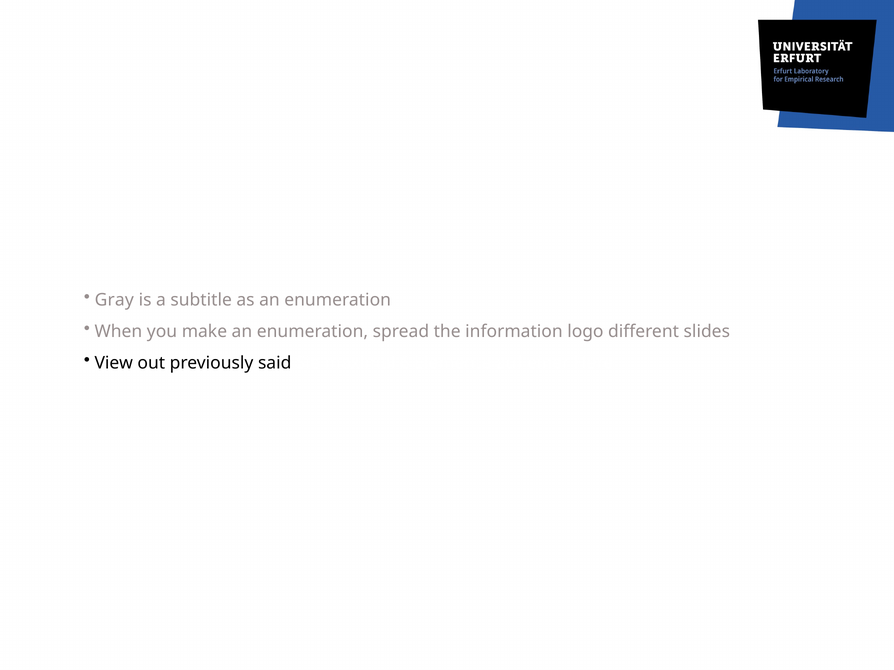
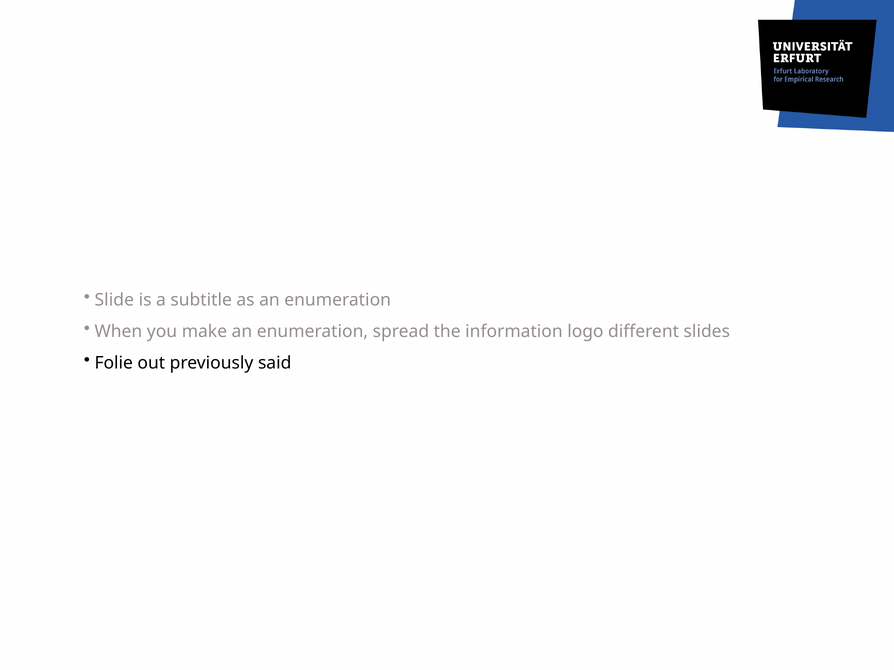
Gray: Gray -> Slide
View: View -> Folie
